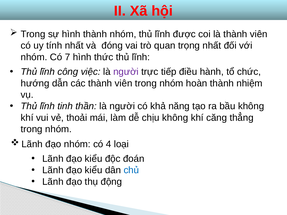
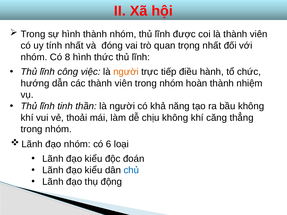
7: 7 -> 8
người at (126, 72) colour: purple -> orange
4: 4 -> 6
